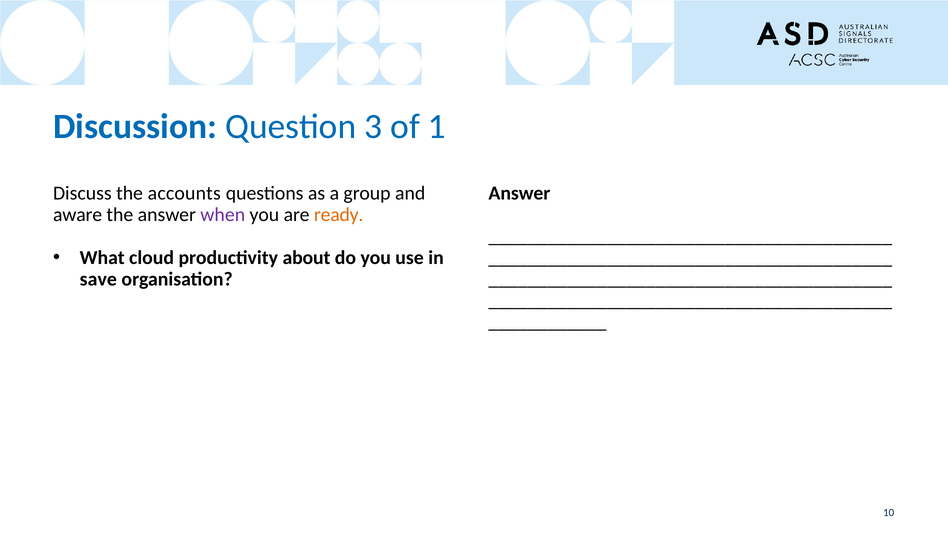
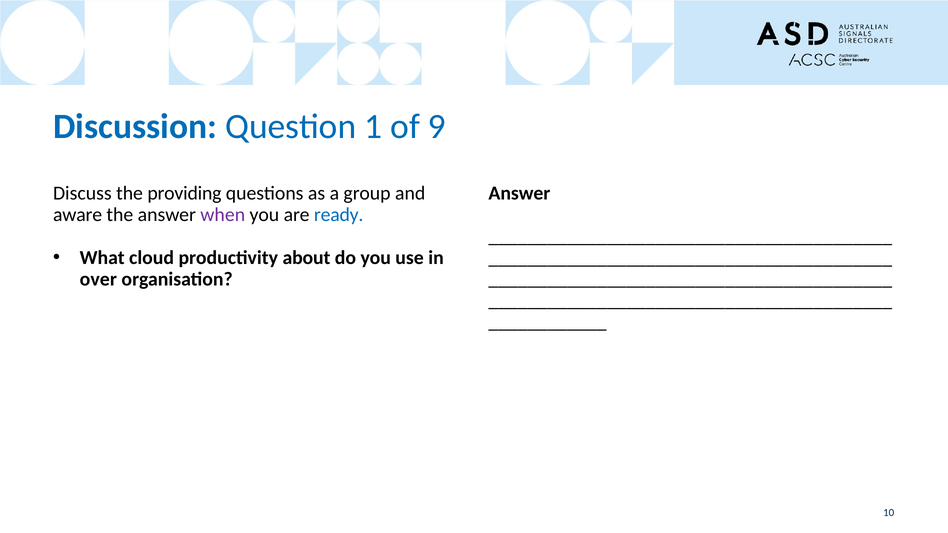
3: 3 -> 1
1: 1 -> 9
accounts: accounts -> providing
ready colour: orange -> blue
save: save -> over
